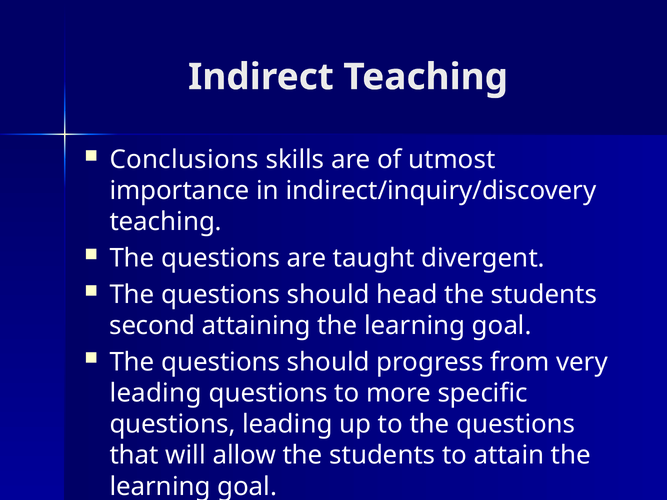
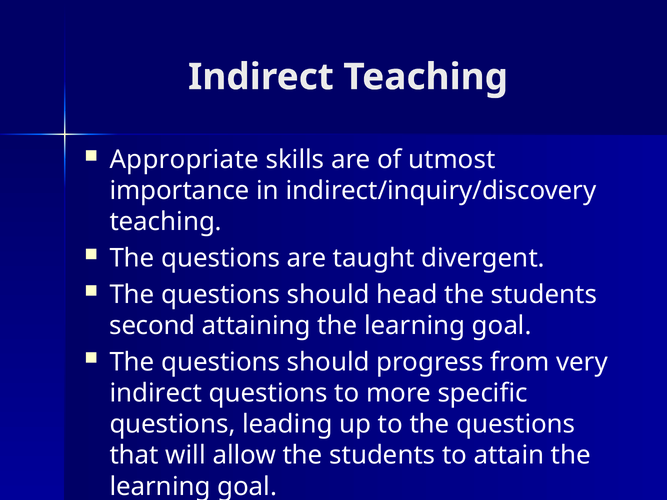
Conclusions: Conclusions -> Appropriate
leading at (156, 393): leading -> indirect
